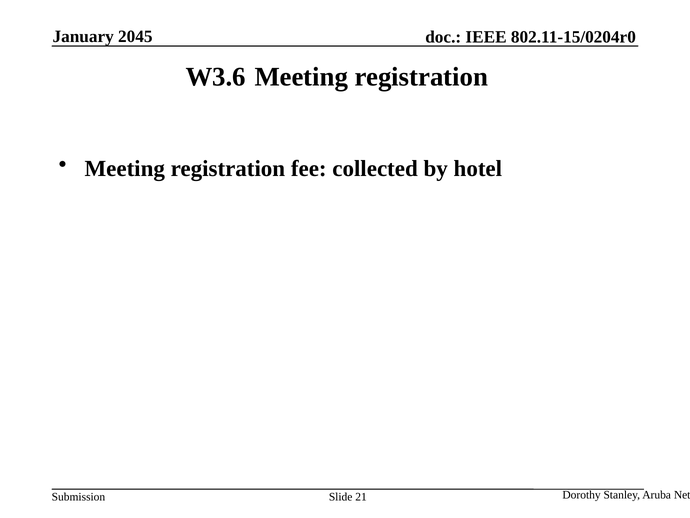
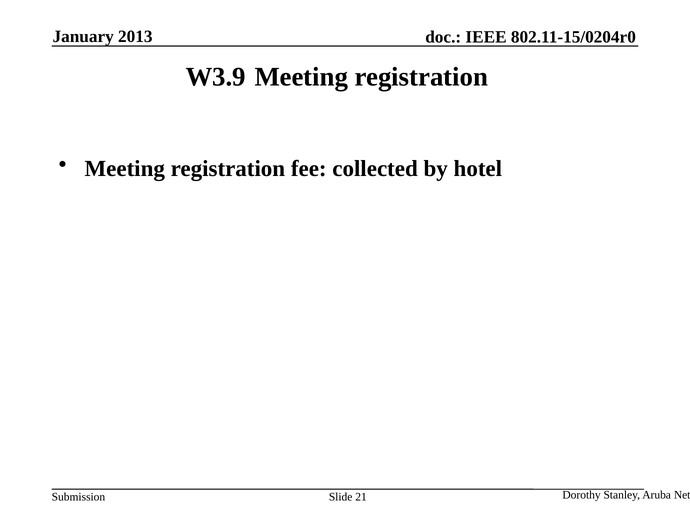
2045: 2045 -> 2013
W3.6: W3.6 -> W3.9
